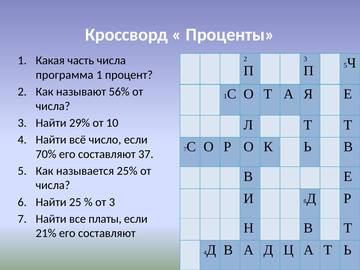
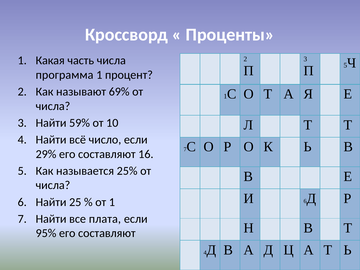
56%: 56% -> 69%
29%: 29% -> 59%
70%: 70% -> 29%
37: 37 -> 16
от 3: 3 -> 1
платы: платы -> плата
21%: 21% -> 95%
